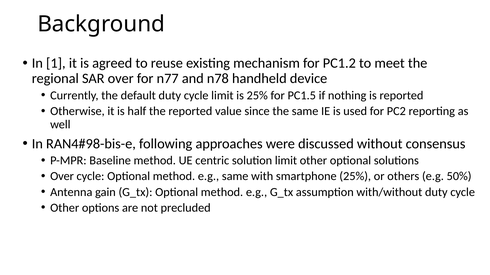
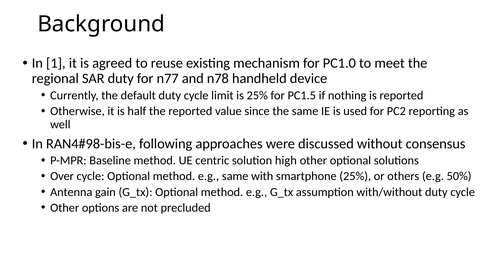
PC1.2: PC1.2 -> PC1.0
SAR over: over -> duty
solution limit: limit -> high
